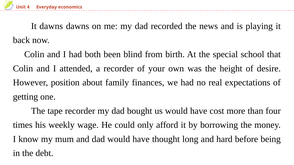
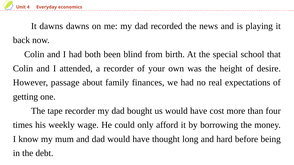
position: position -> passage
